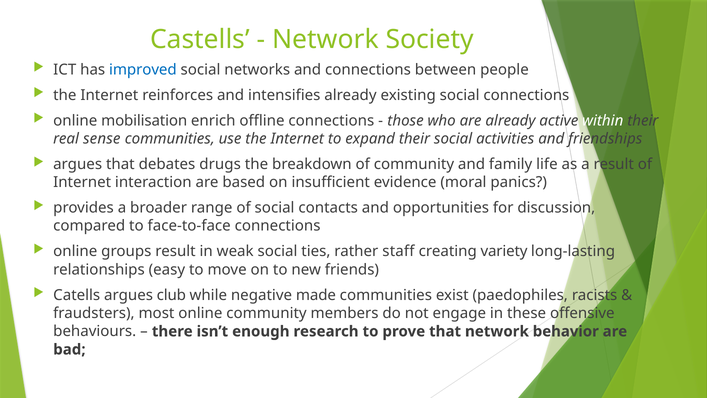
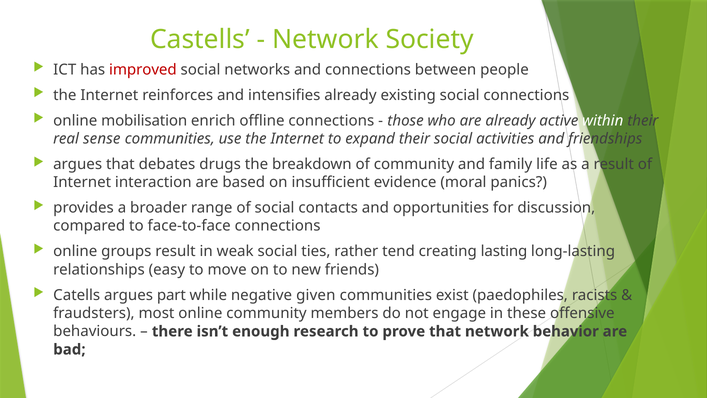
improved colour: blue -> red
staff: staff -> tend
variety: variety -> lasting
club: club -> part
made: made -> given
